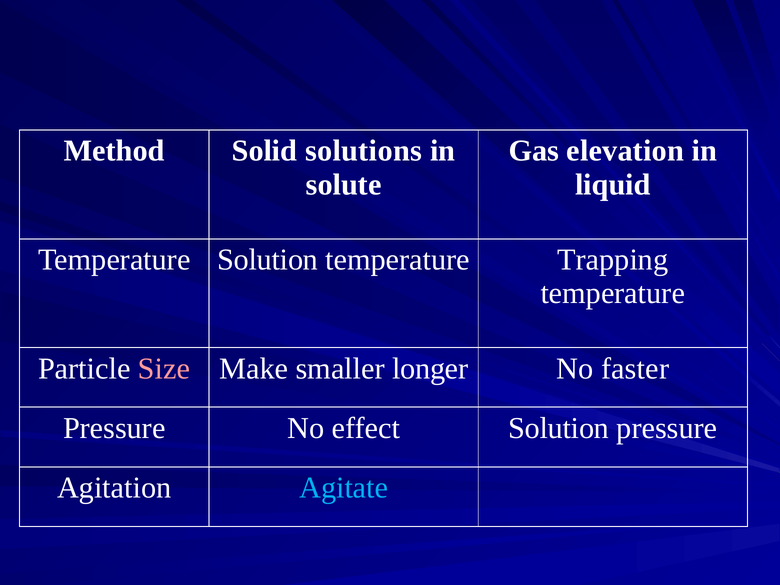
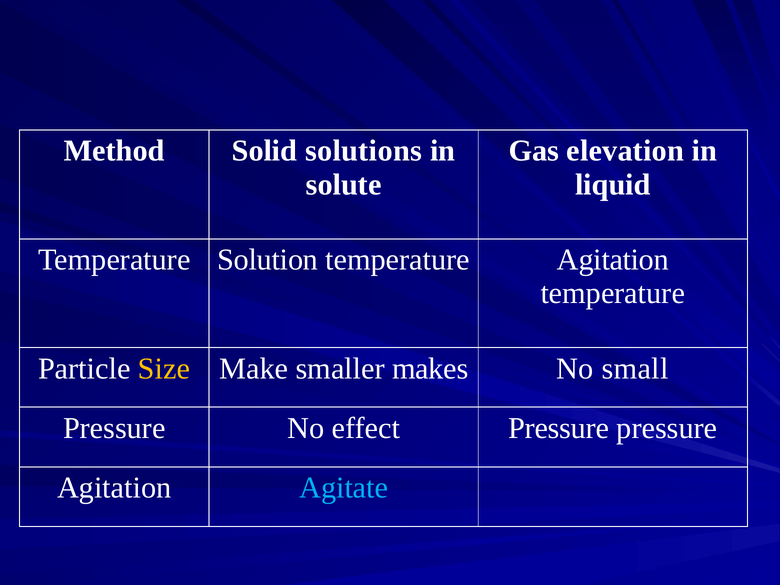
temperature Trapping: Trapping -> Agitation
Size colour: pink -> yellow
longer: longer -> makes
faster: faster -> small
effect Solution: Solution -> Pressure
